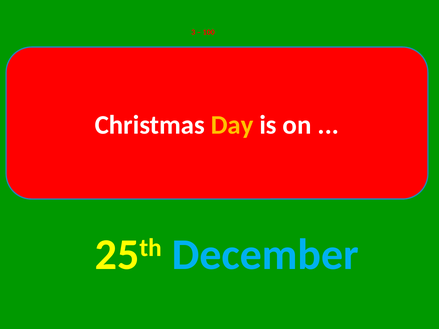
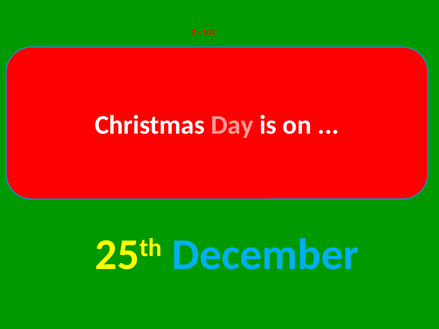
Day colour: yellow -> pink
